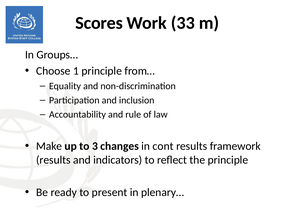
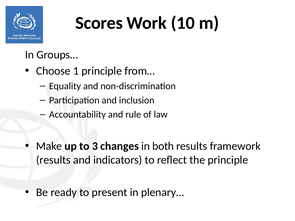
33: 33 -> 10
cont: cont -> both
